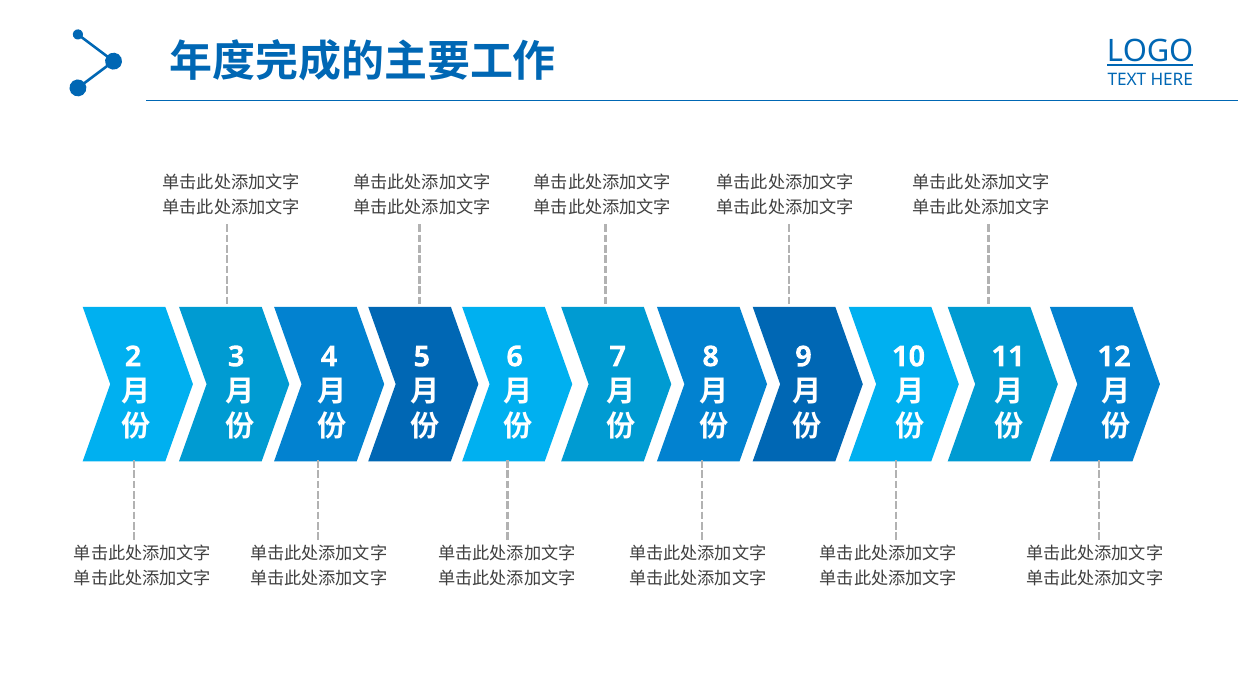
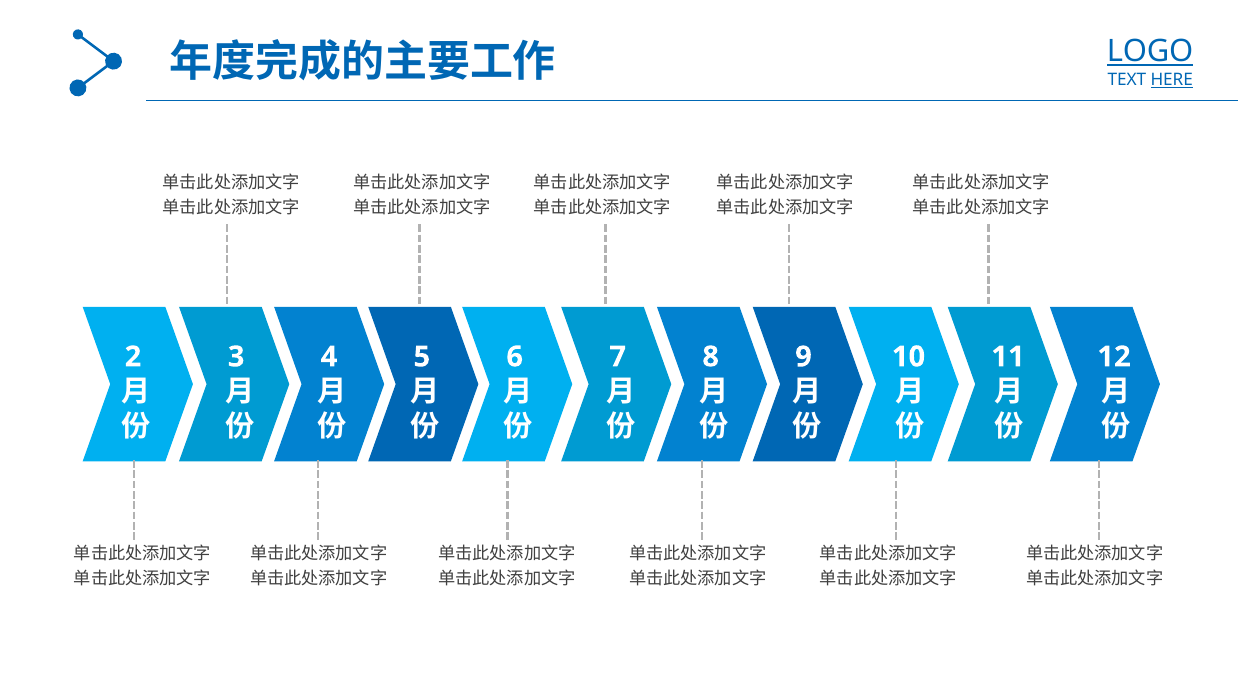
HERE underline: none -> present
